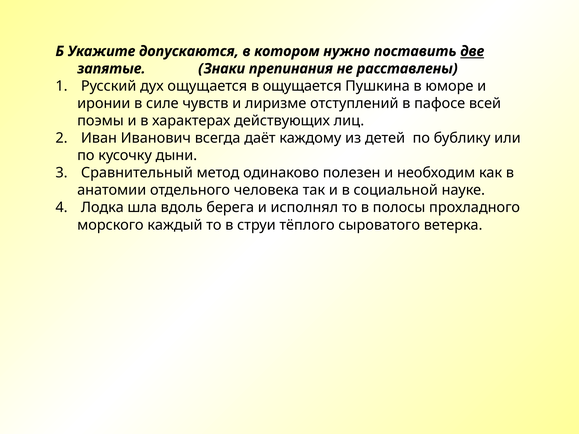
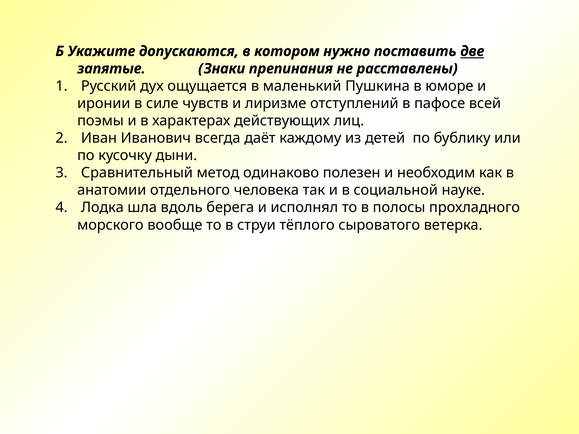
в ощущается: ощущается -> маленький
каждый: каждый -> вообще
